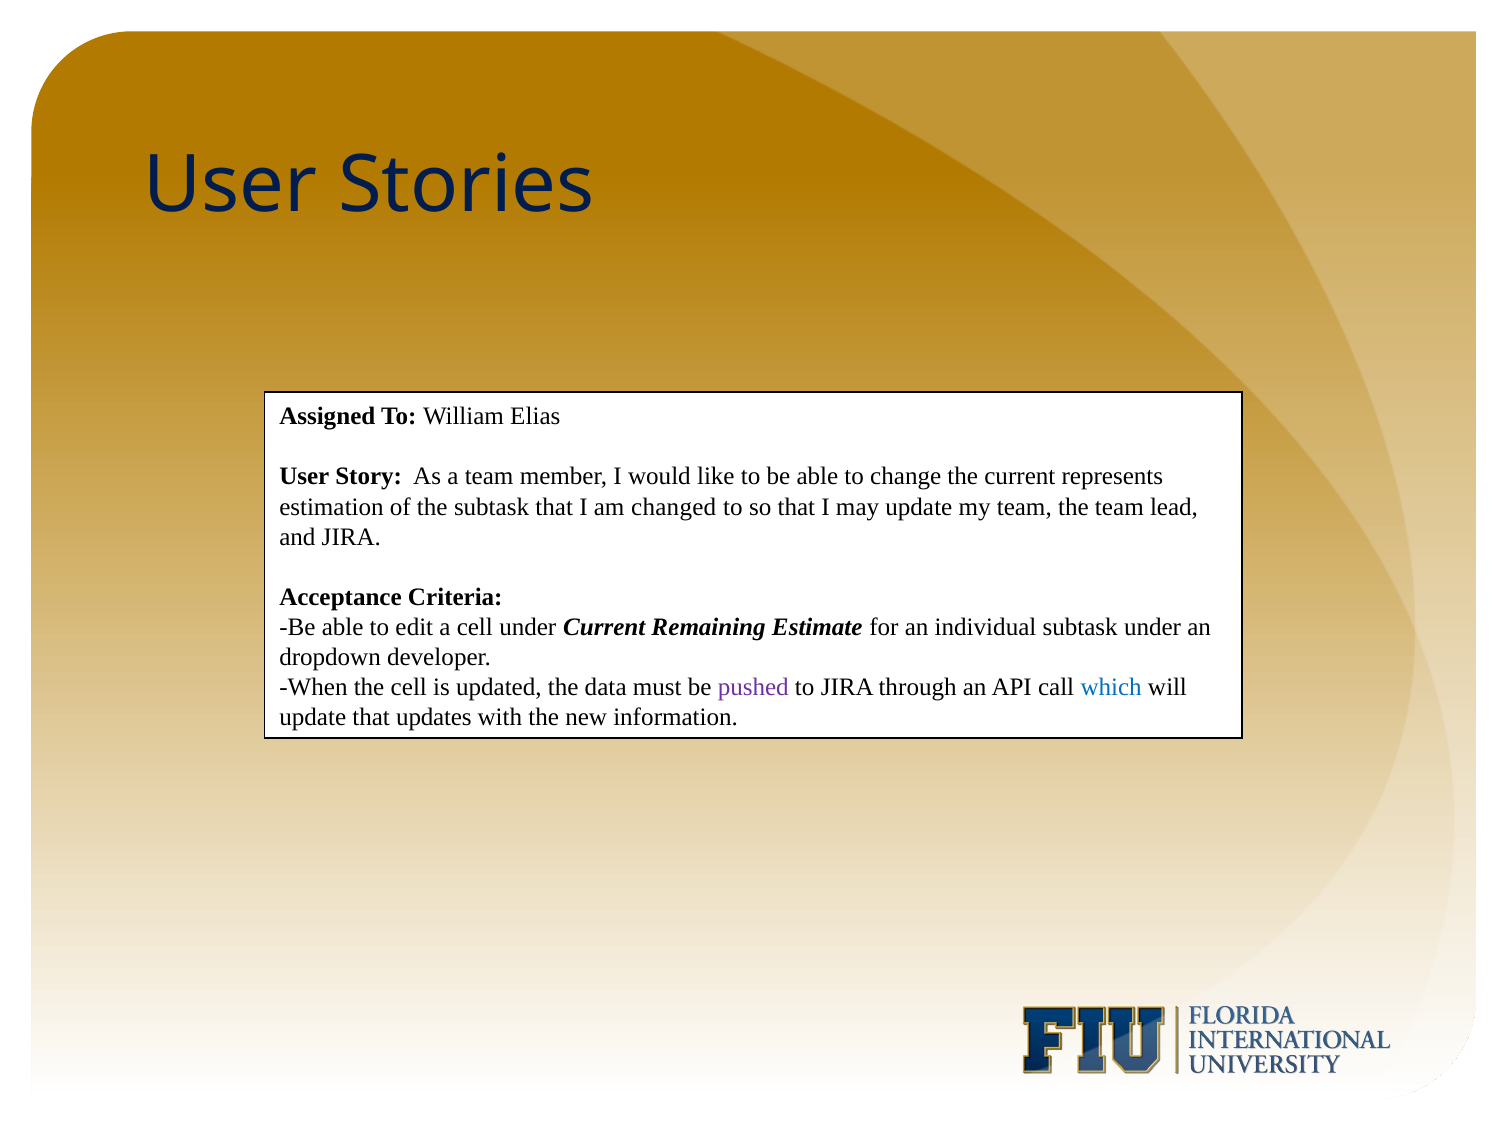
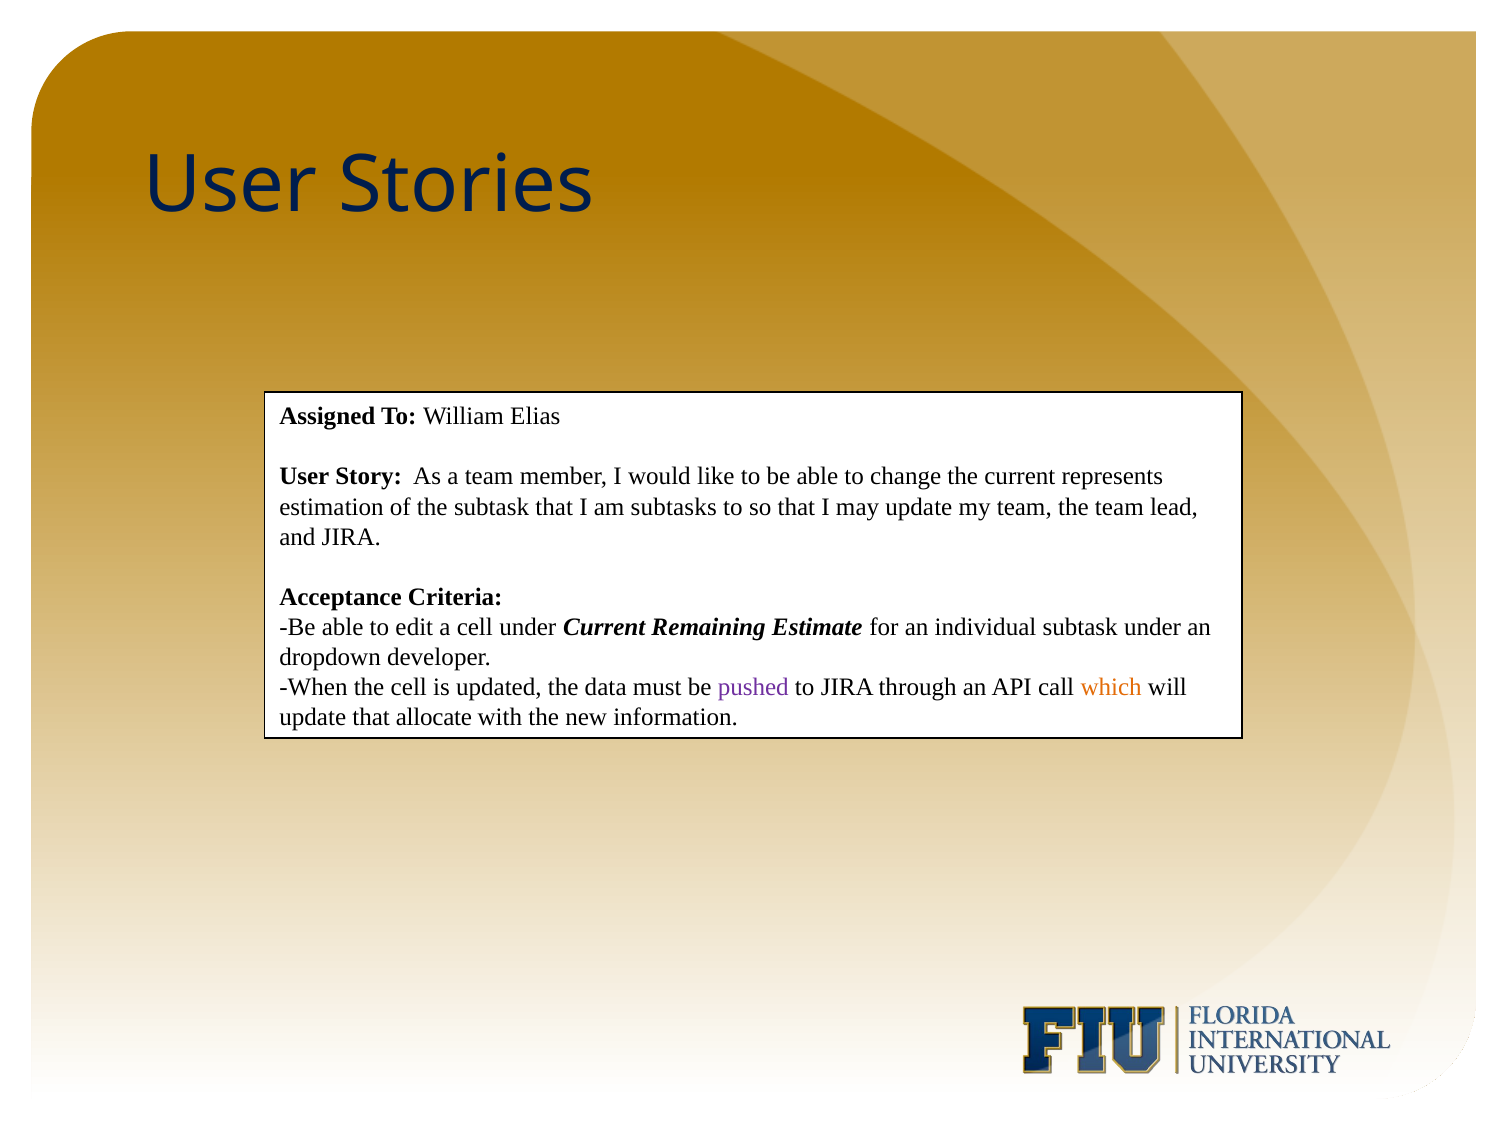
changed: changed -> subtasks
which colour: blue -> orange
updates: updates -> allocate
